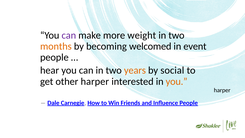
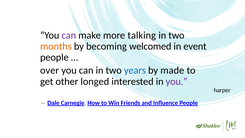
weight: weight -> talking
hear: hear -> over
years colour: orange -> blue
social: social -> made
other harper: harper -> longed
you at (177, 81) colour: orange -> purple
